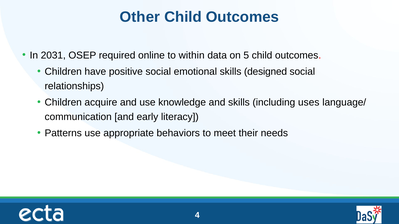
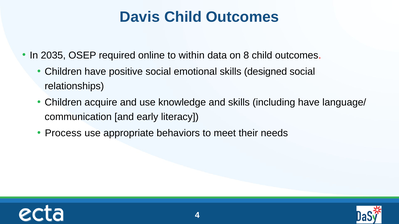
Other: Other -> Davis
2031: 2031 -> 2035
5: 5 -> 8
including uses: uses -> have
Patterns: Patterns -> Process
